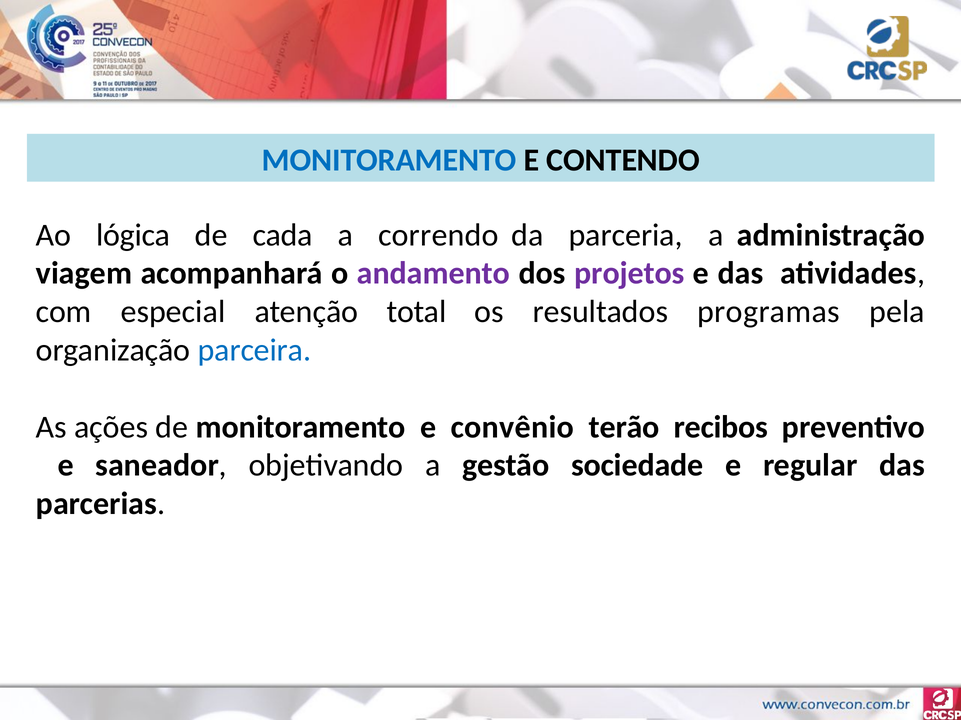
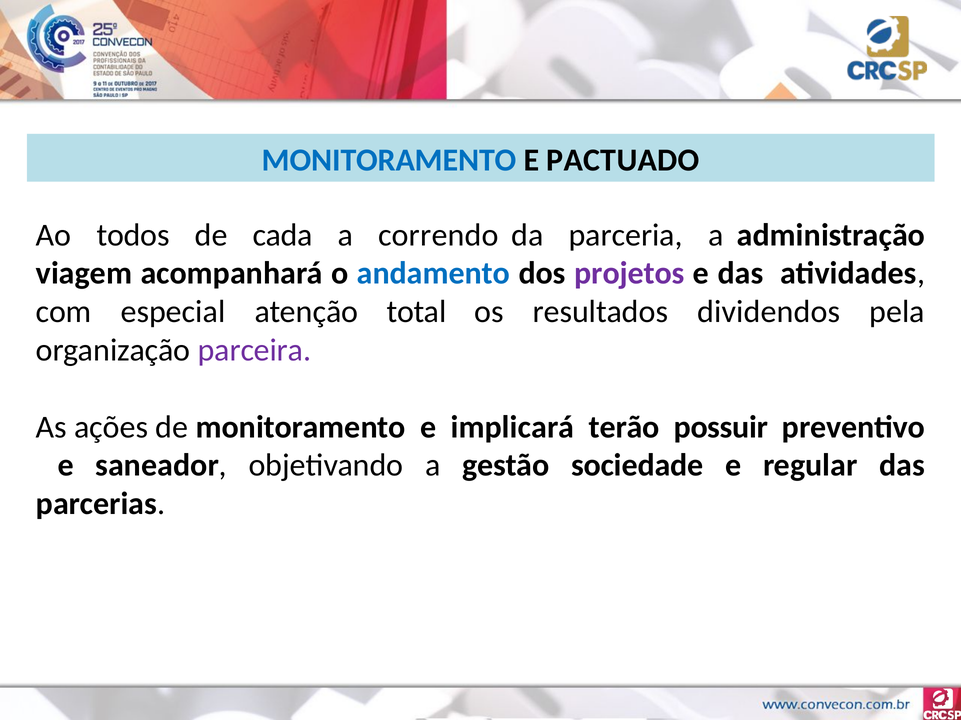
CONTENDO: CONTENDO -> PACTUADO
lógica: lógica -> todos
andamento colour: purple -> blue
programas: programas -> dividendos
parceira colour: blue -> purple
convênio: convênio -> implicará
recibos: recibos -> possuir
